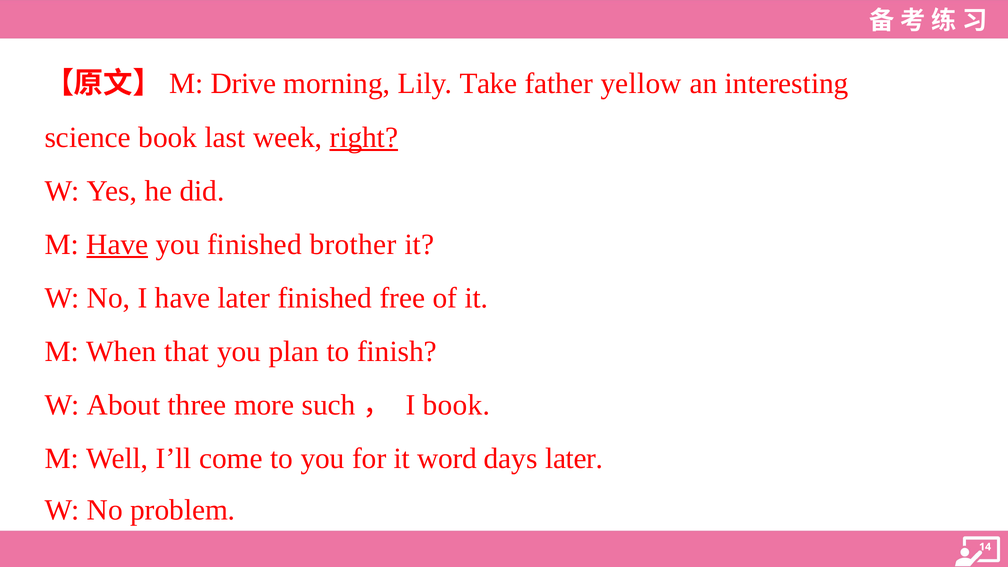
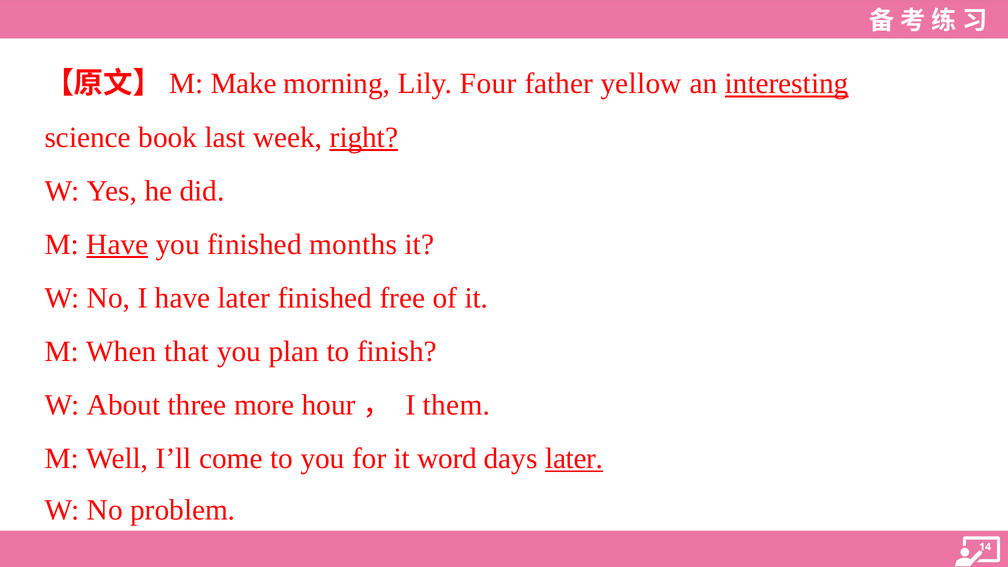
Drive: Drive -> Make
Take: Take -> Four
interesting underline: none -> present
brother: brother -> months
such: such -> hour
I book: book -> them
later at (574, 459) underline: none -> present
